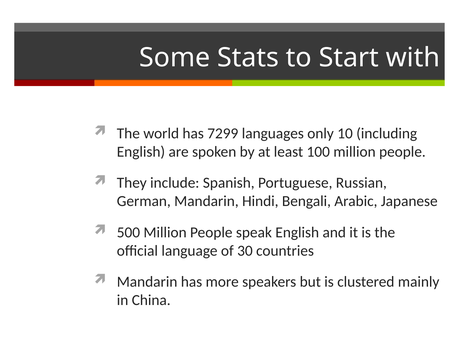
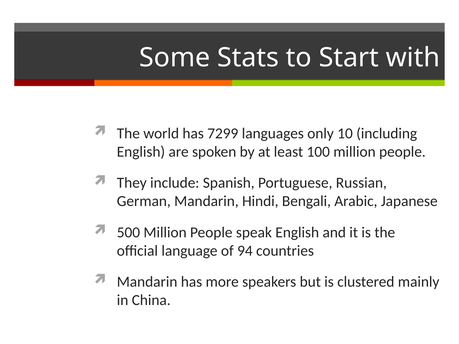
30: 30 -> 94
